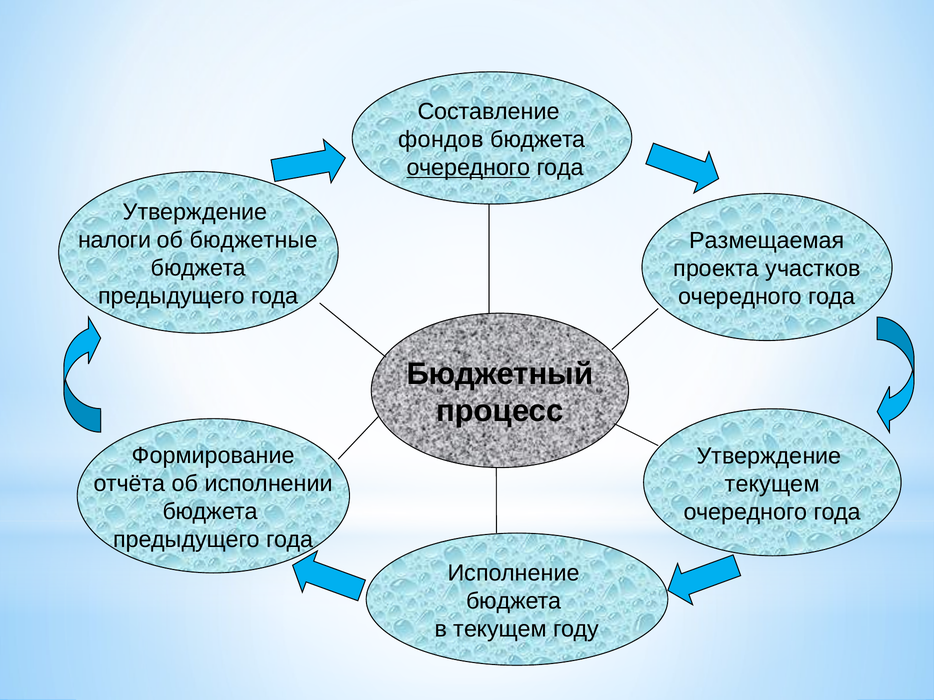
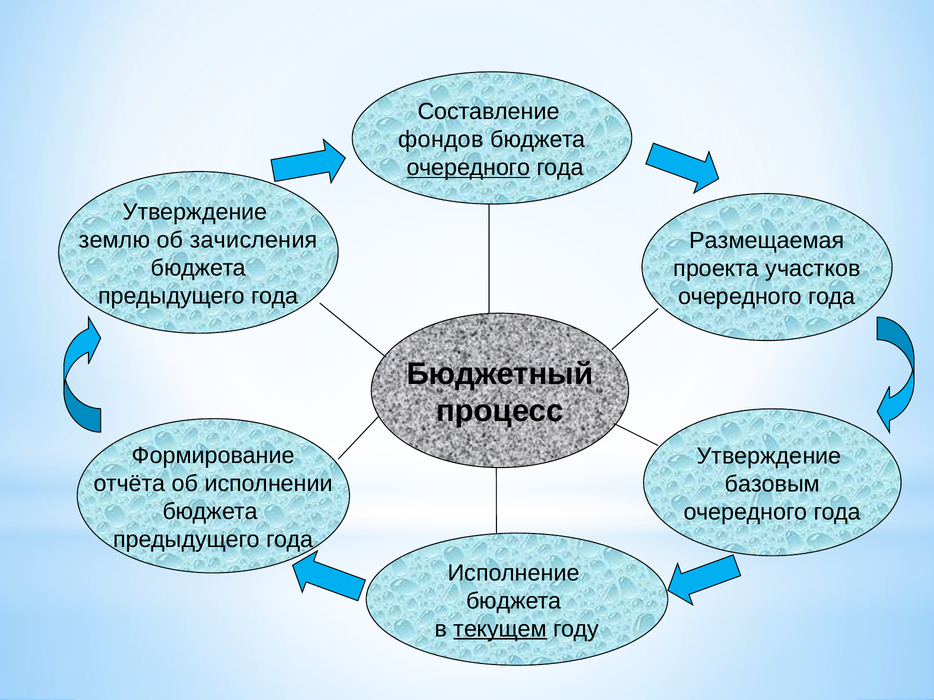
налоги: налоги -> землю
бюджетные: бюджетные -> зачисления
текущем at (772, 484): текущем -> базовым
текущем at (500, 629) underline: none -> present
